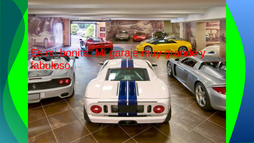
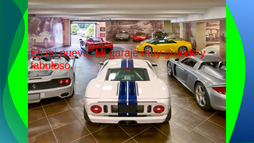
bonita: bonita -> nueva
